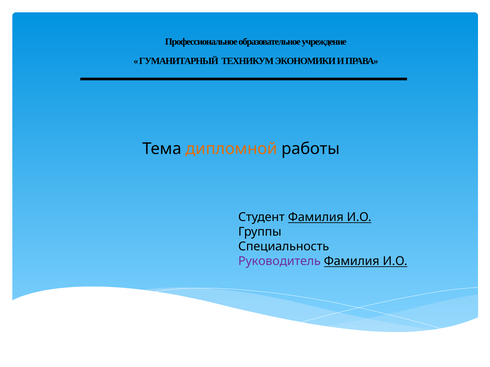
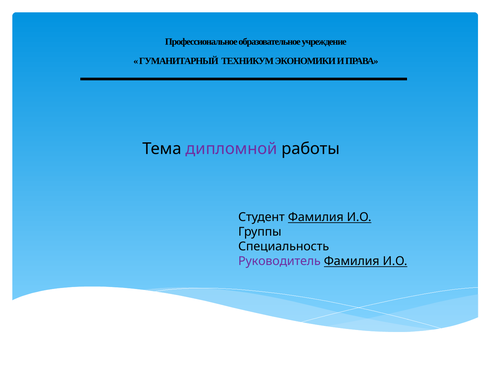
дипломной colour: orange -> purple
